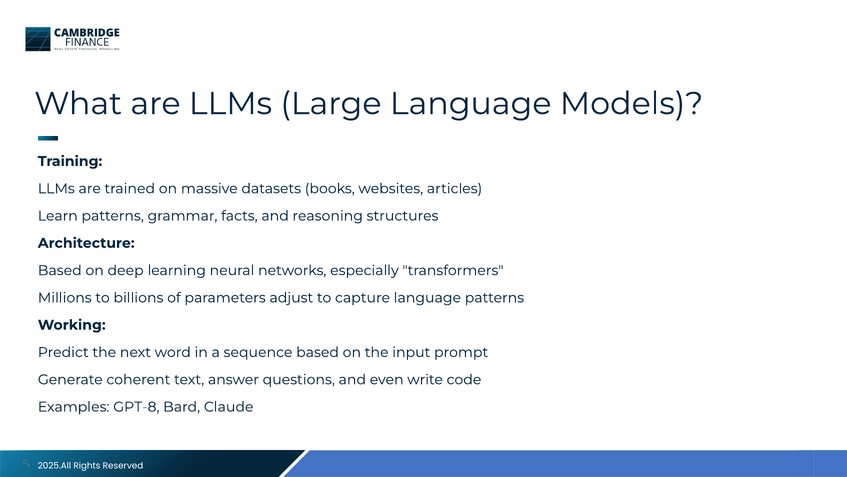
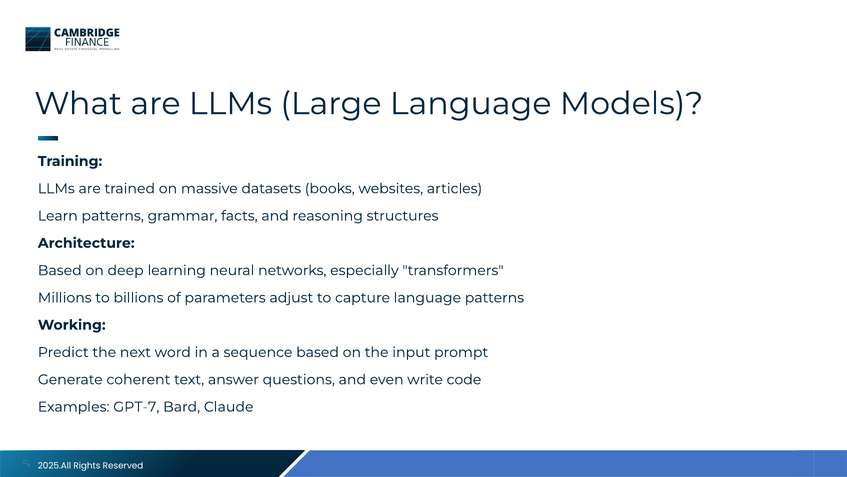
GPT-8: GPT-8 -> GPT-7
